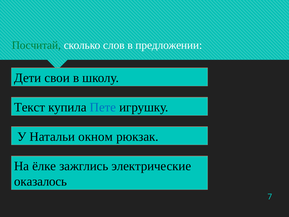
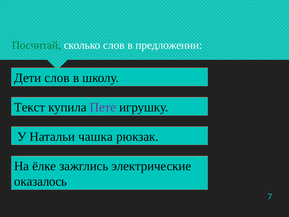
Дети свои: свои -> слов
Пете colour: blue -> purple
окном: окном -> чашка
